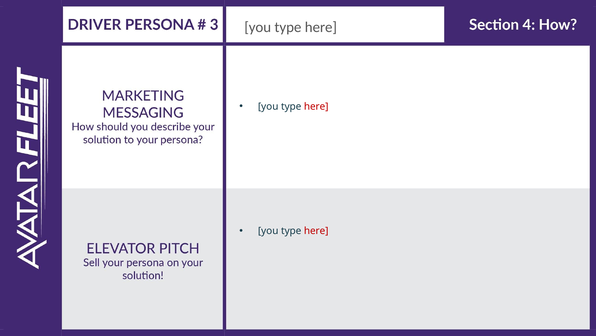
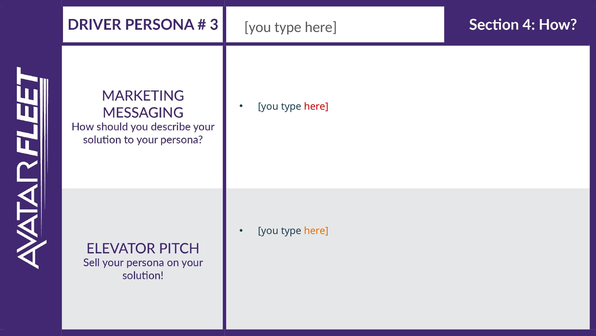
here at (316, 230) colour: red -> orange
